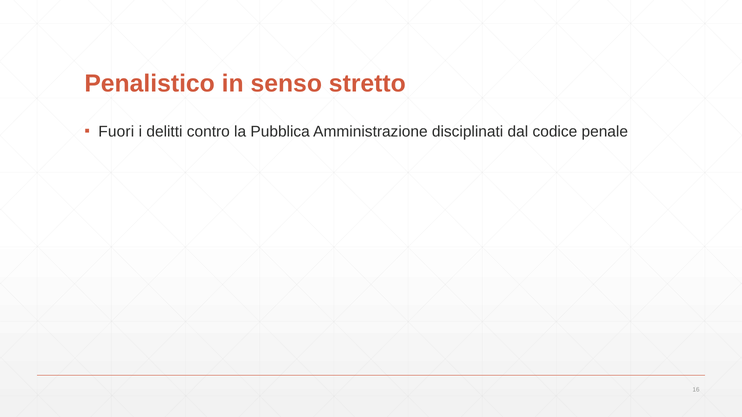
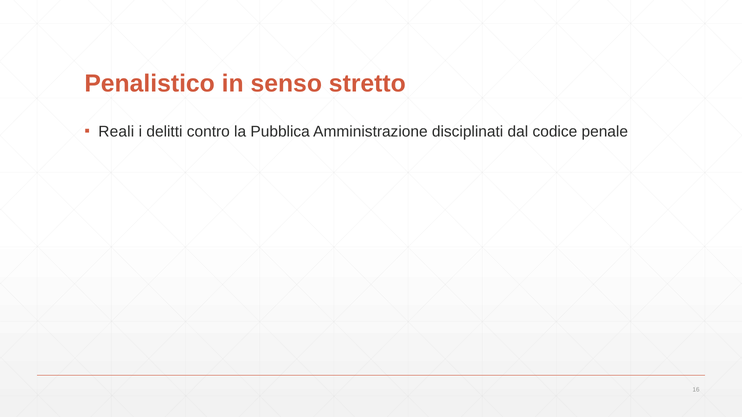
Fuori: Fuori -> Reali
